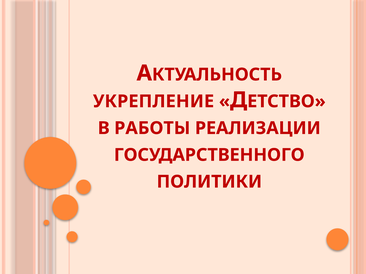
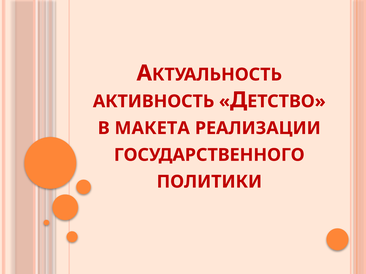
УКРЕПЛЕНИЕ: УКРЕПЛЕНИЕ -> АКТИВНОСТЬ
РАБОТЫ: РАБОТЫ -> МАКЕТА
